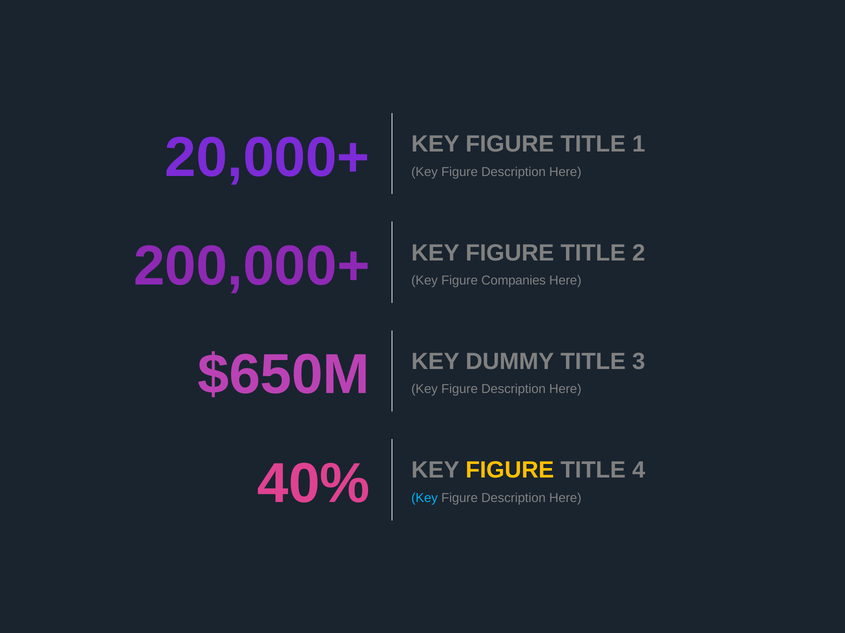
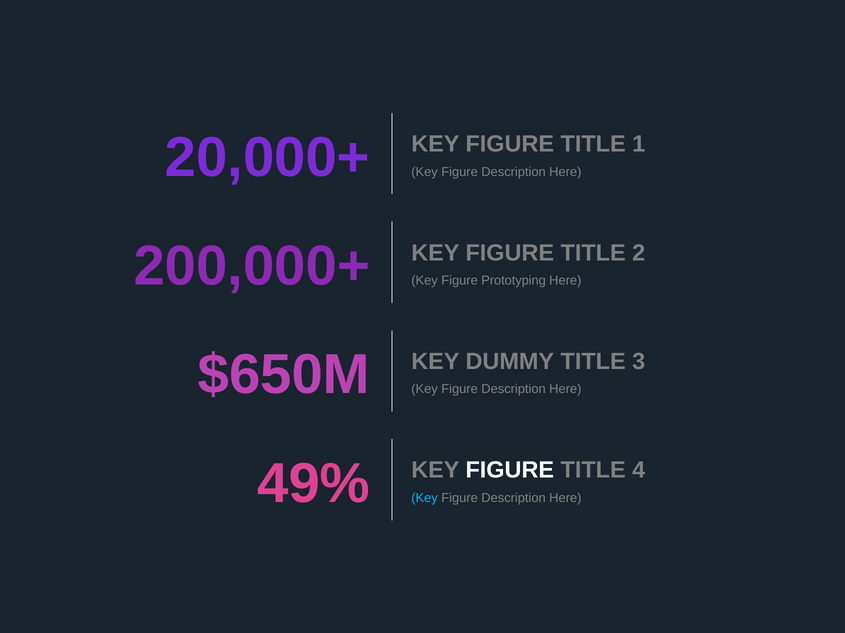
Companies: Companies -> Prototyping
40%: 40% -> 49%
FIGURE at (510, 471) colour: yellow -> white
